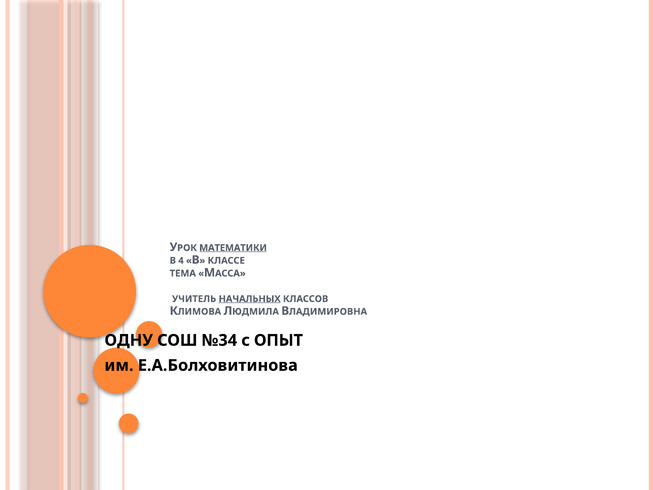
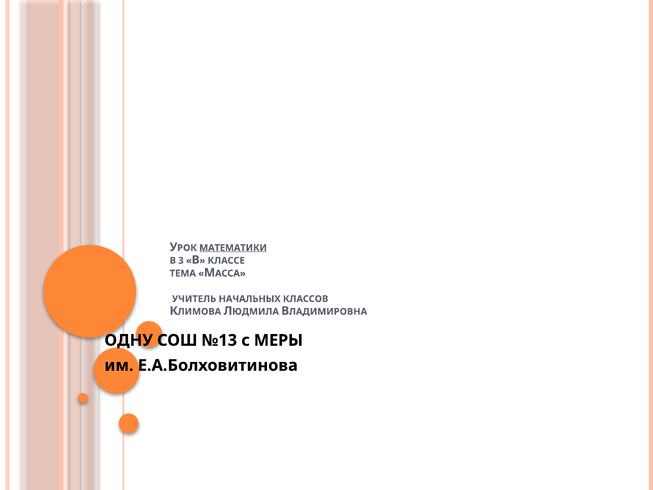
4: 4 -> 3
НАЧАЛЬНЫХ underline: present -> none
№34: №34 -> №13
ОПЫТ: ОПЫТ -> МЕРЫ
